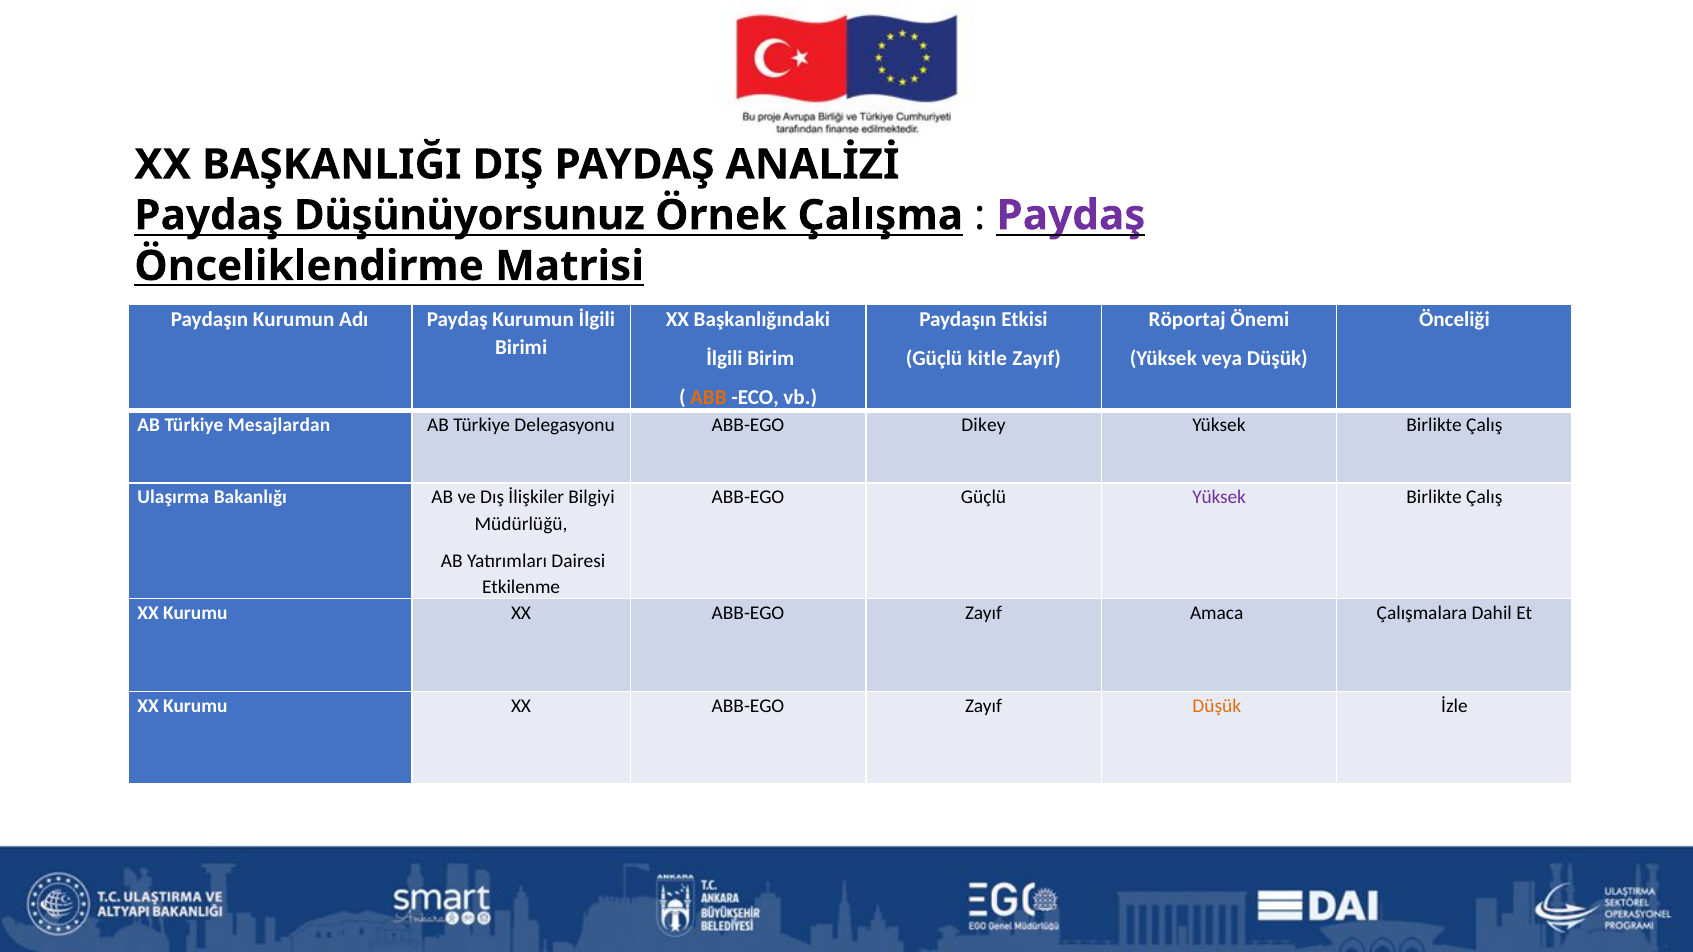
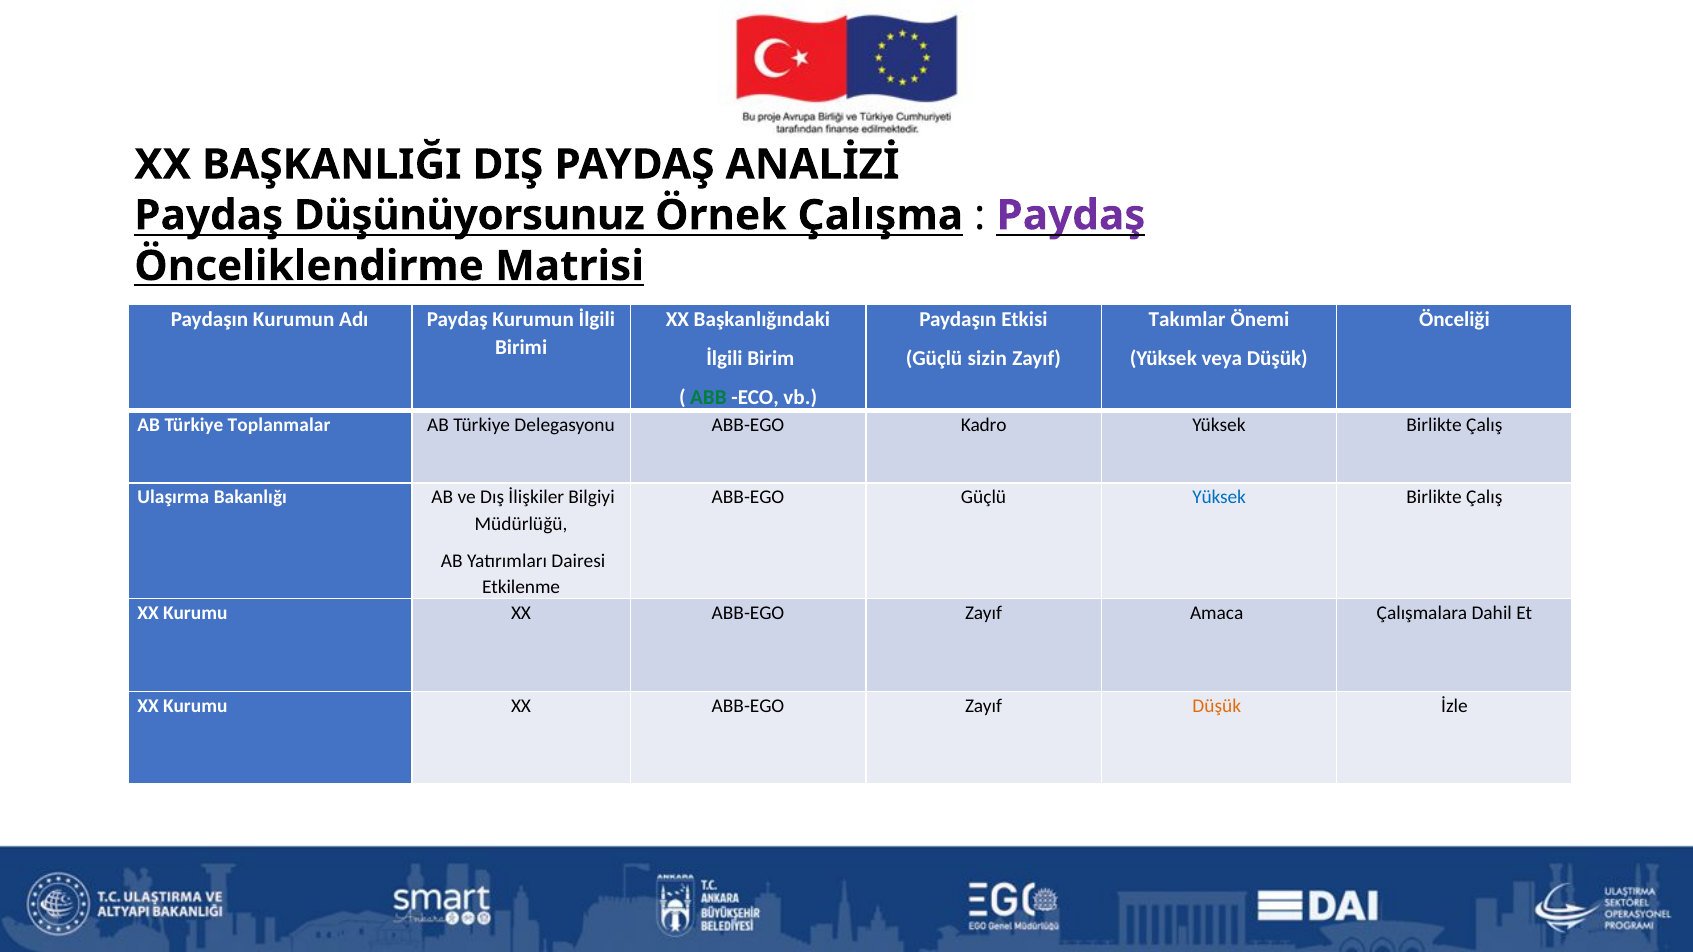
Röportaj: Röportaj -> Takımlar
kitle: kitle -> sizin
ABB colour: orange -> green
Mesajlardan: Mesajlardan -> Toplanmalar
Dikey: Dikey -> Kadro
Yüksek at (1219, 498) colour: purple -> blue
